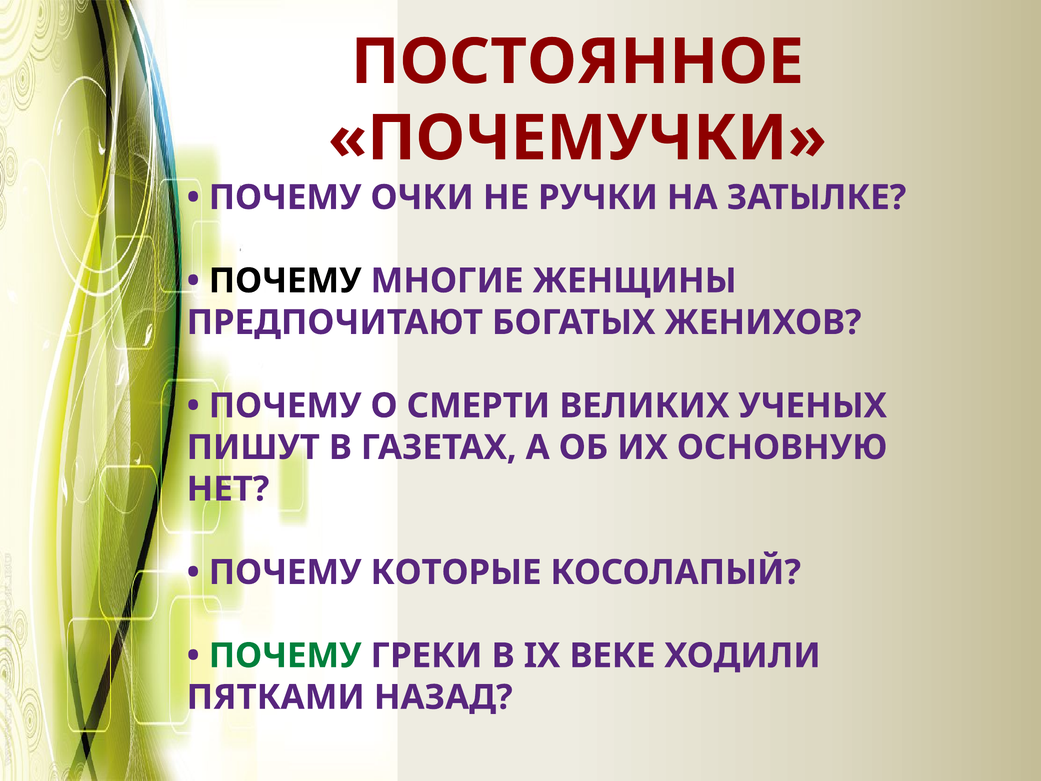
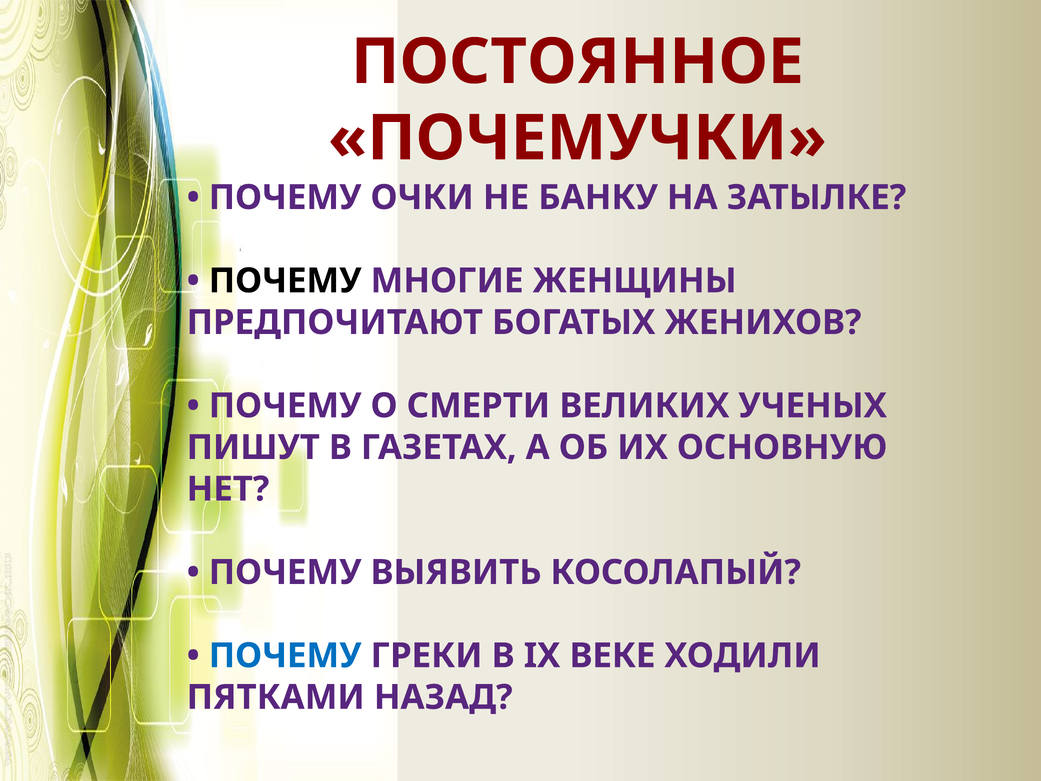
РУЧКИ: РУЧКИ -> БАНКУ
КОТОРЫЕ: КОТОРЫЕ -> ВЫЯВИТЬ
ПОЧЕМУ at (285, 656) colour: green -> blue
